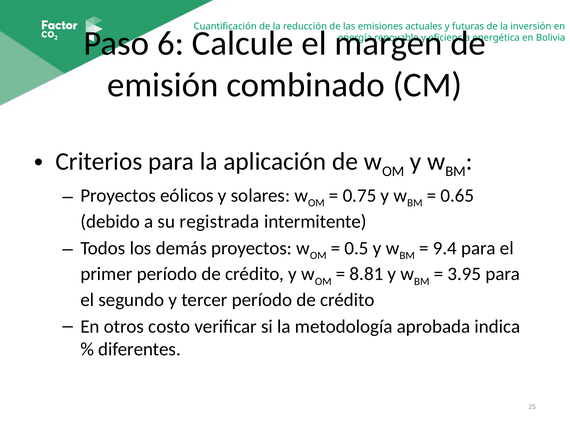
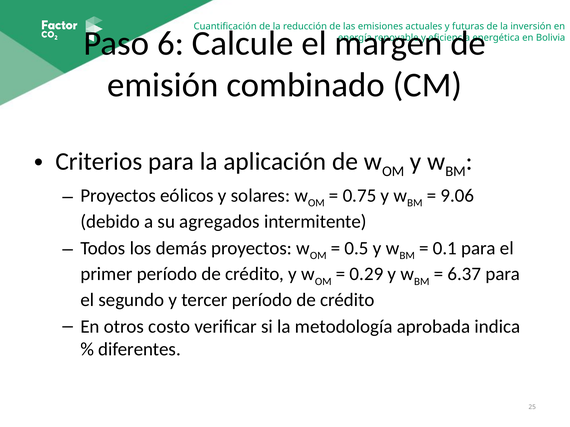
0.65: 0.65 -> 9.06
registrada: registrada -> agregados
9.4: 9.4 -> 0.1
8.81: 8.81 -> 0.29
3.95: 3.95 -> 6.37
